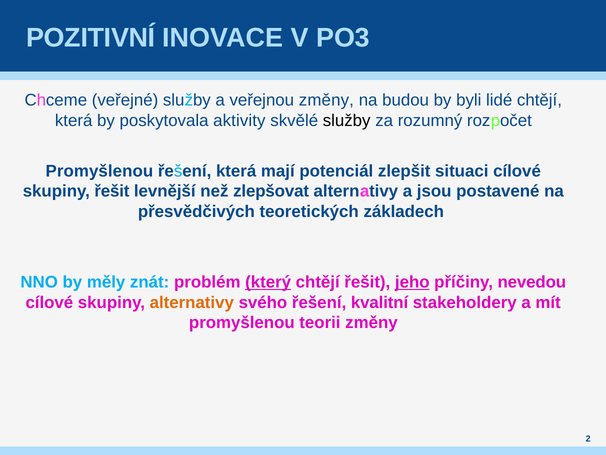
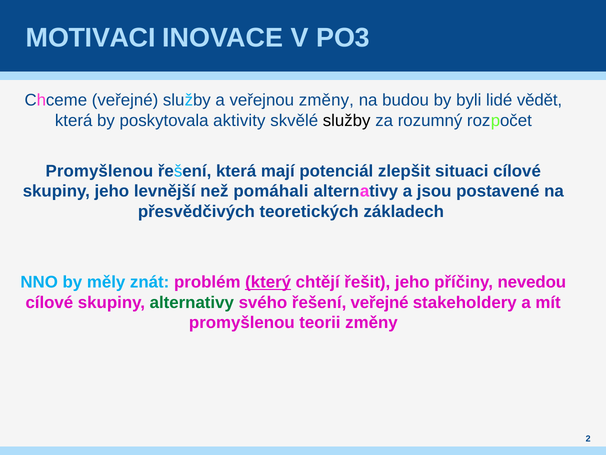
POZITIVNÍ: POZITIVNÍ -> MOTIVACI
lidé chtějí: chtějí -> vědět
skupiny řešit: řešit -> jeho
zlepšovat: zlepšovat -> pomáhali
jeho at (412, 282) underline: present -> none
alternativy at (192, 302) colour: orange -> green
řešení kvalitní: kvalitní -> veřejné
